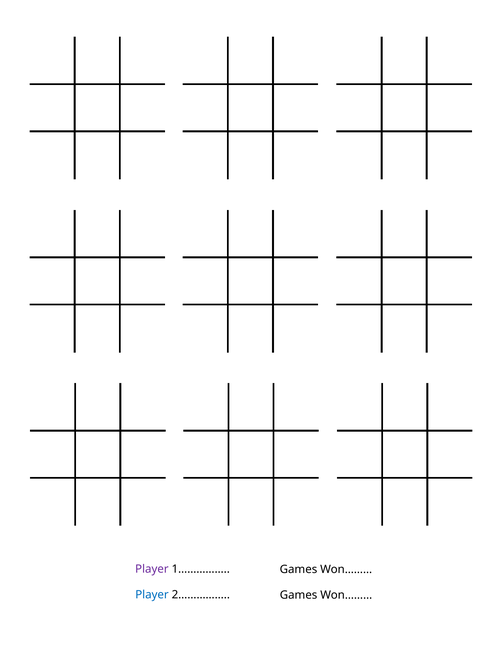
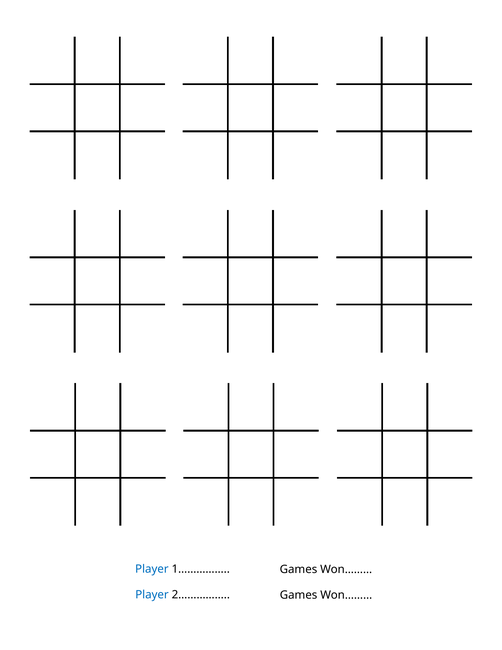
Player at (152, 569) colour: purple -> blue
